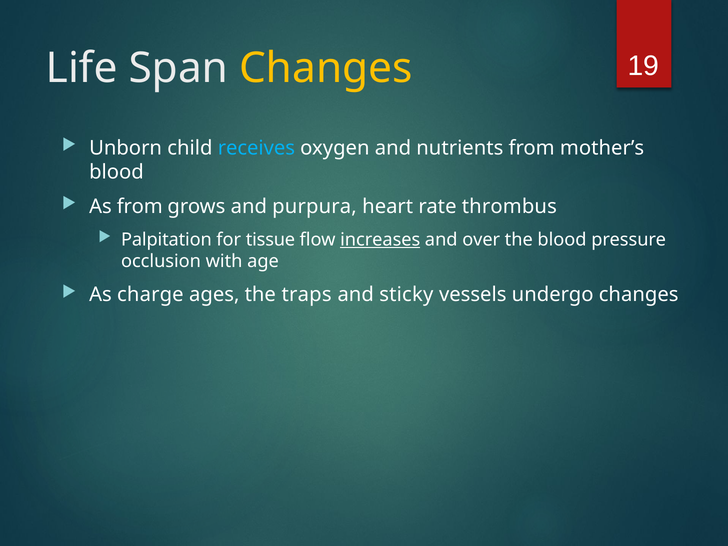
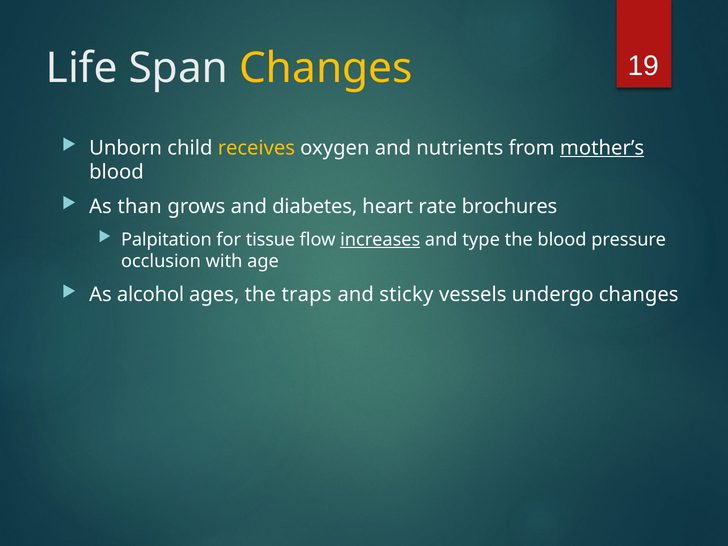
receives colour: light blue -> yellow
mother’s underline: none -> present
As from: from -> than
purpura: purpura -> diabetes
thrombus: thrombus -> brochures
over: over -> type
charge: charge -> alcohol
